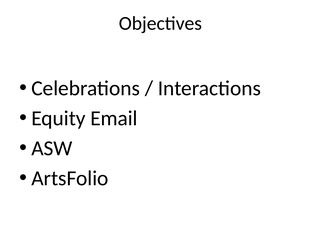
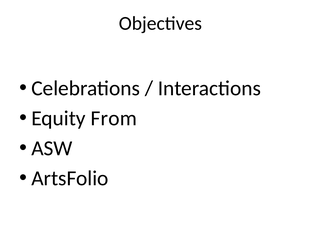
Email: Email -> From
